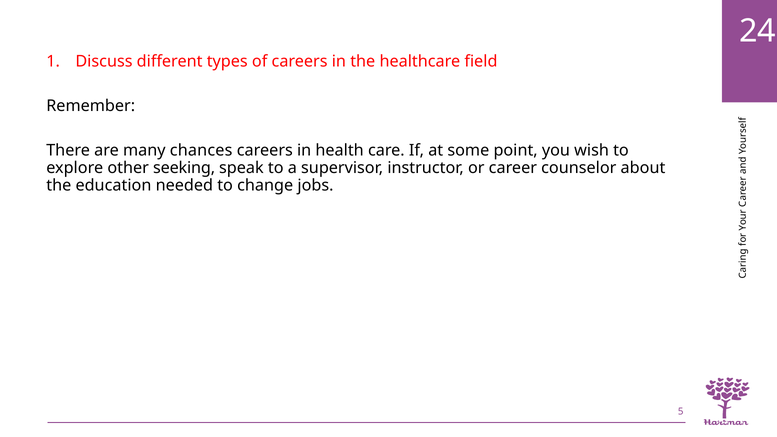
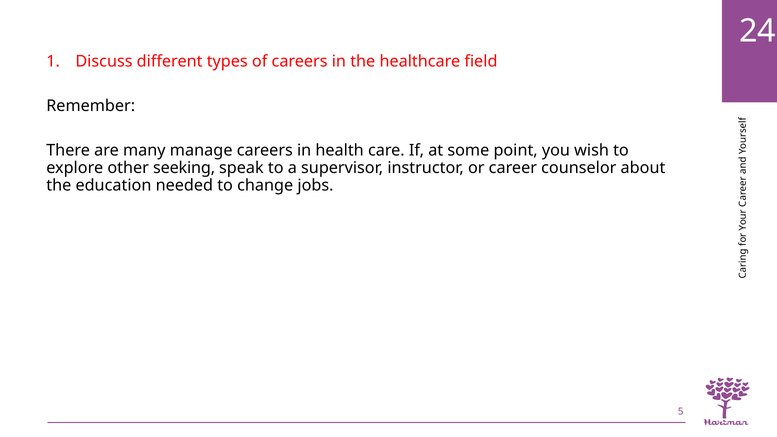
chances: chances -> manage
